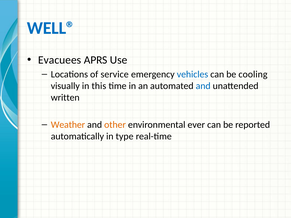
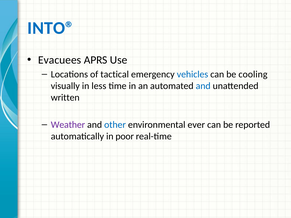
WELL®: WELL® -> INTO®
service: service -> tactical
this: this -> less
Weather colour: orange -> purple
other colour: orange -> blue
type: type -> poor
